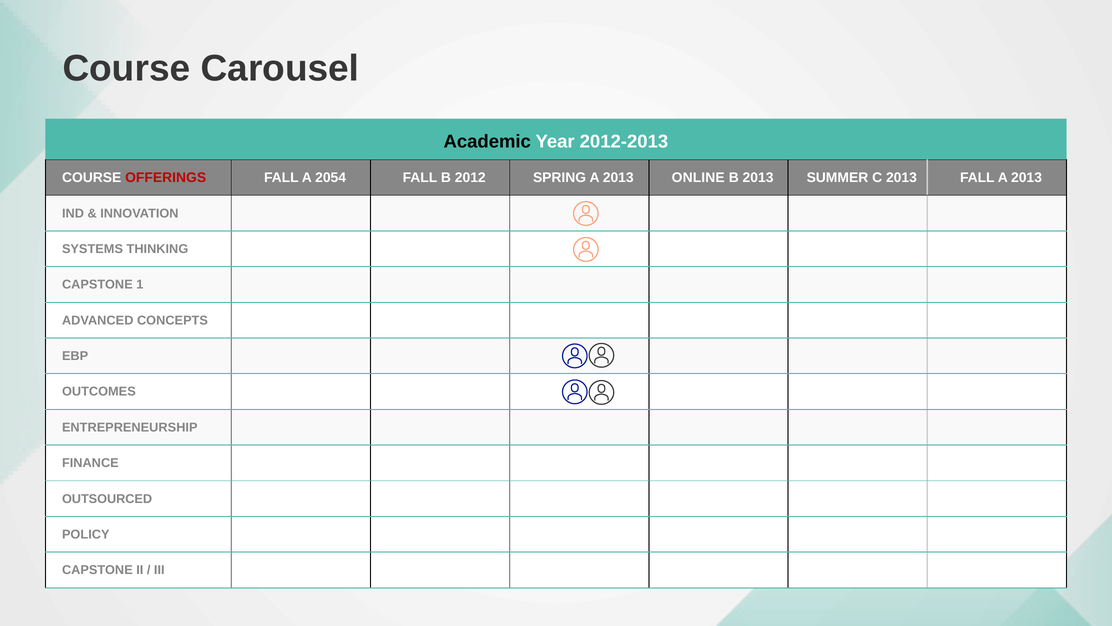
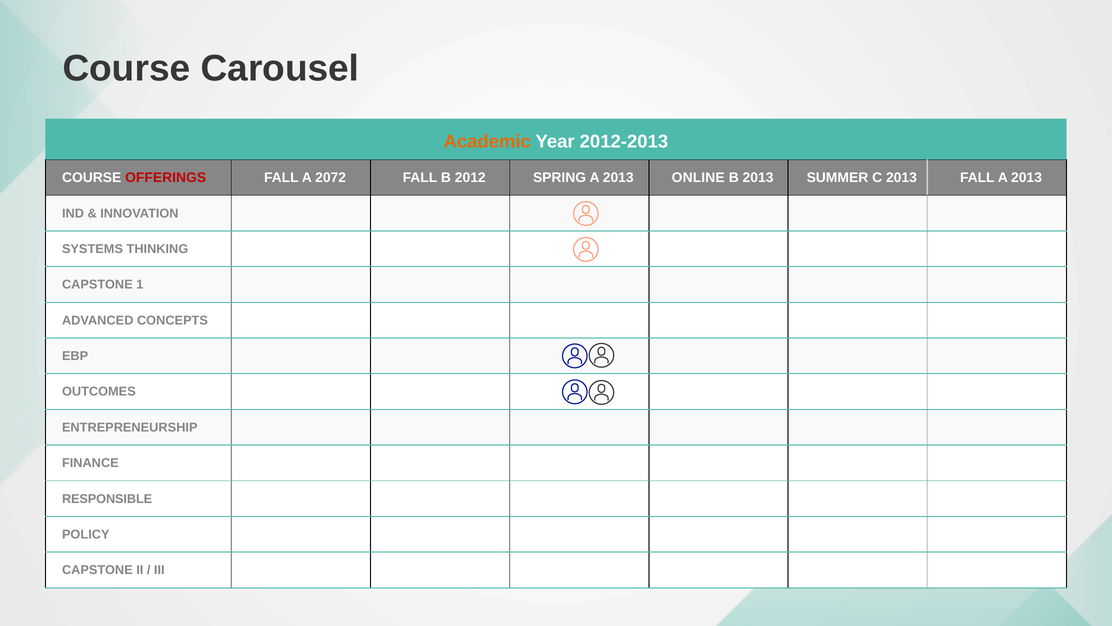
Academic colour: black -> orange
2054: 2054 -> 2072
OUTSOURCED: OUTSOURCED -> RESPONSIBLE
